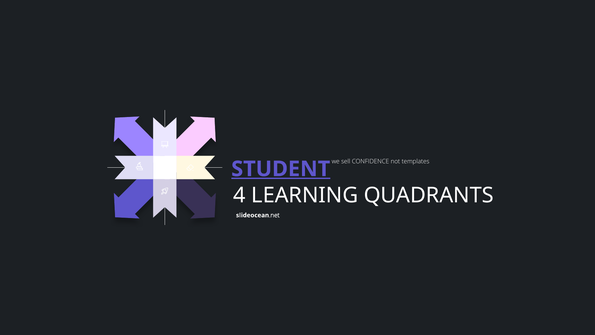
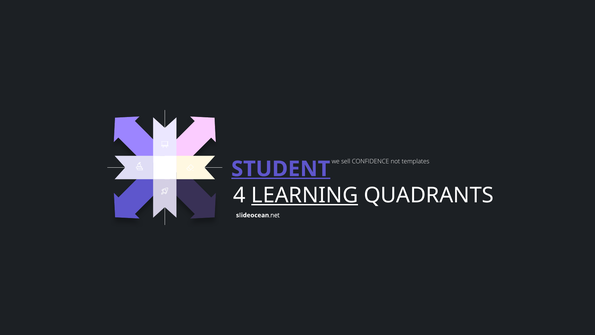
LEARNING underline: none -> present
